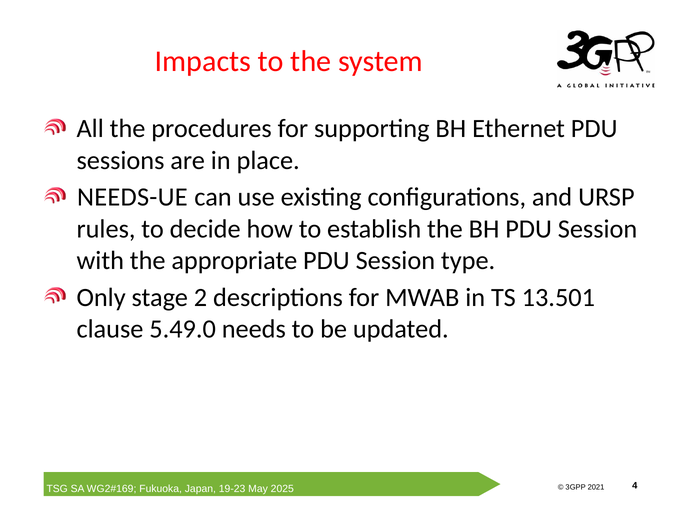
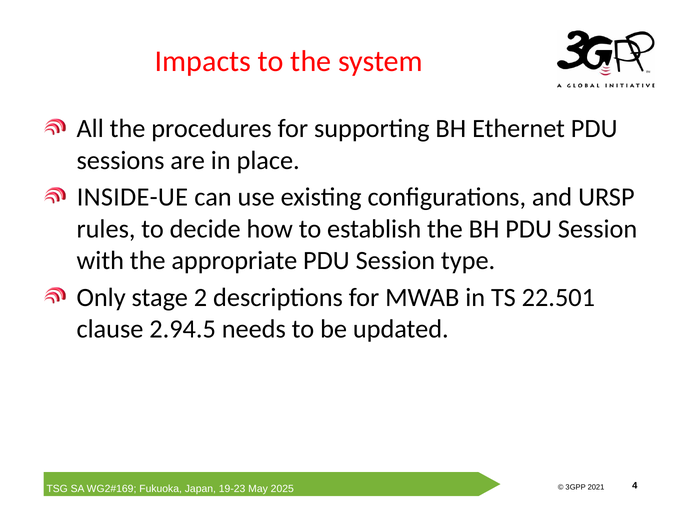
NEEDS-UE: NEEDS-UE -> INSIDE-UE
13.501: 13.501 -> 22.501
5.49.0: 5.49.0 -> 2.94.5
